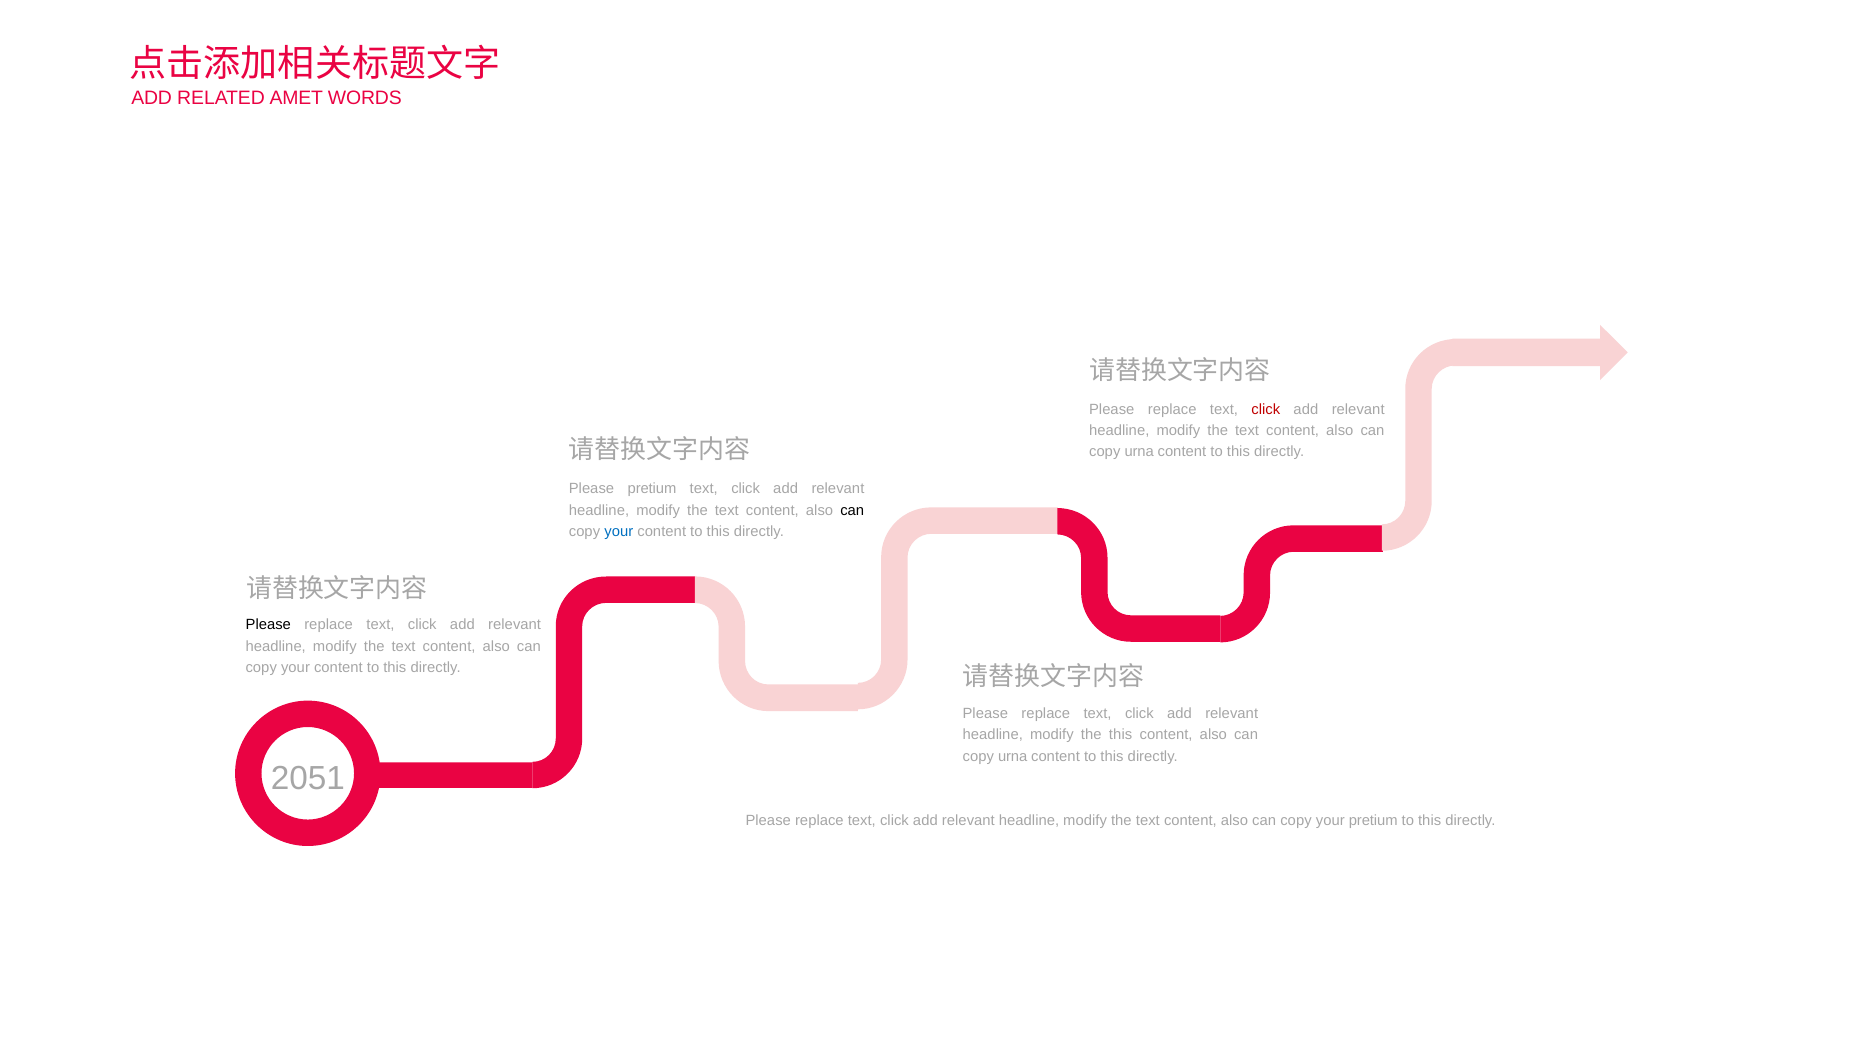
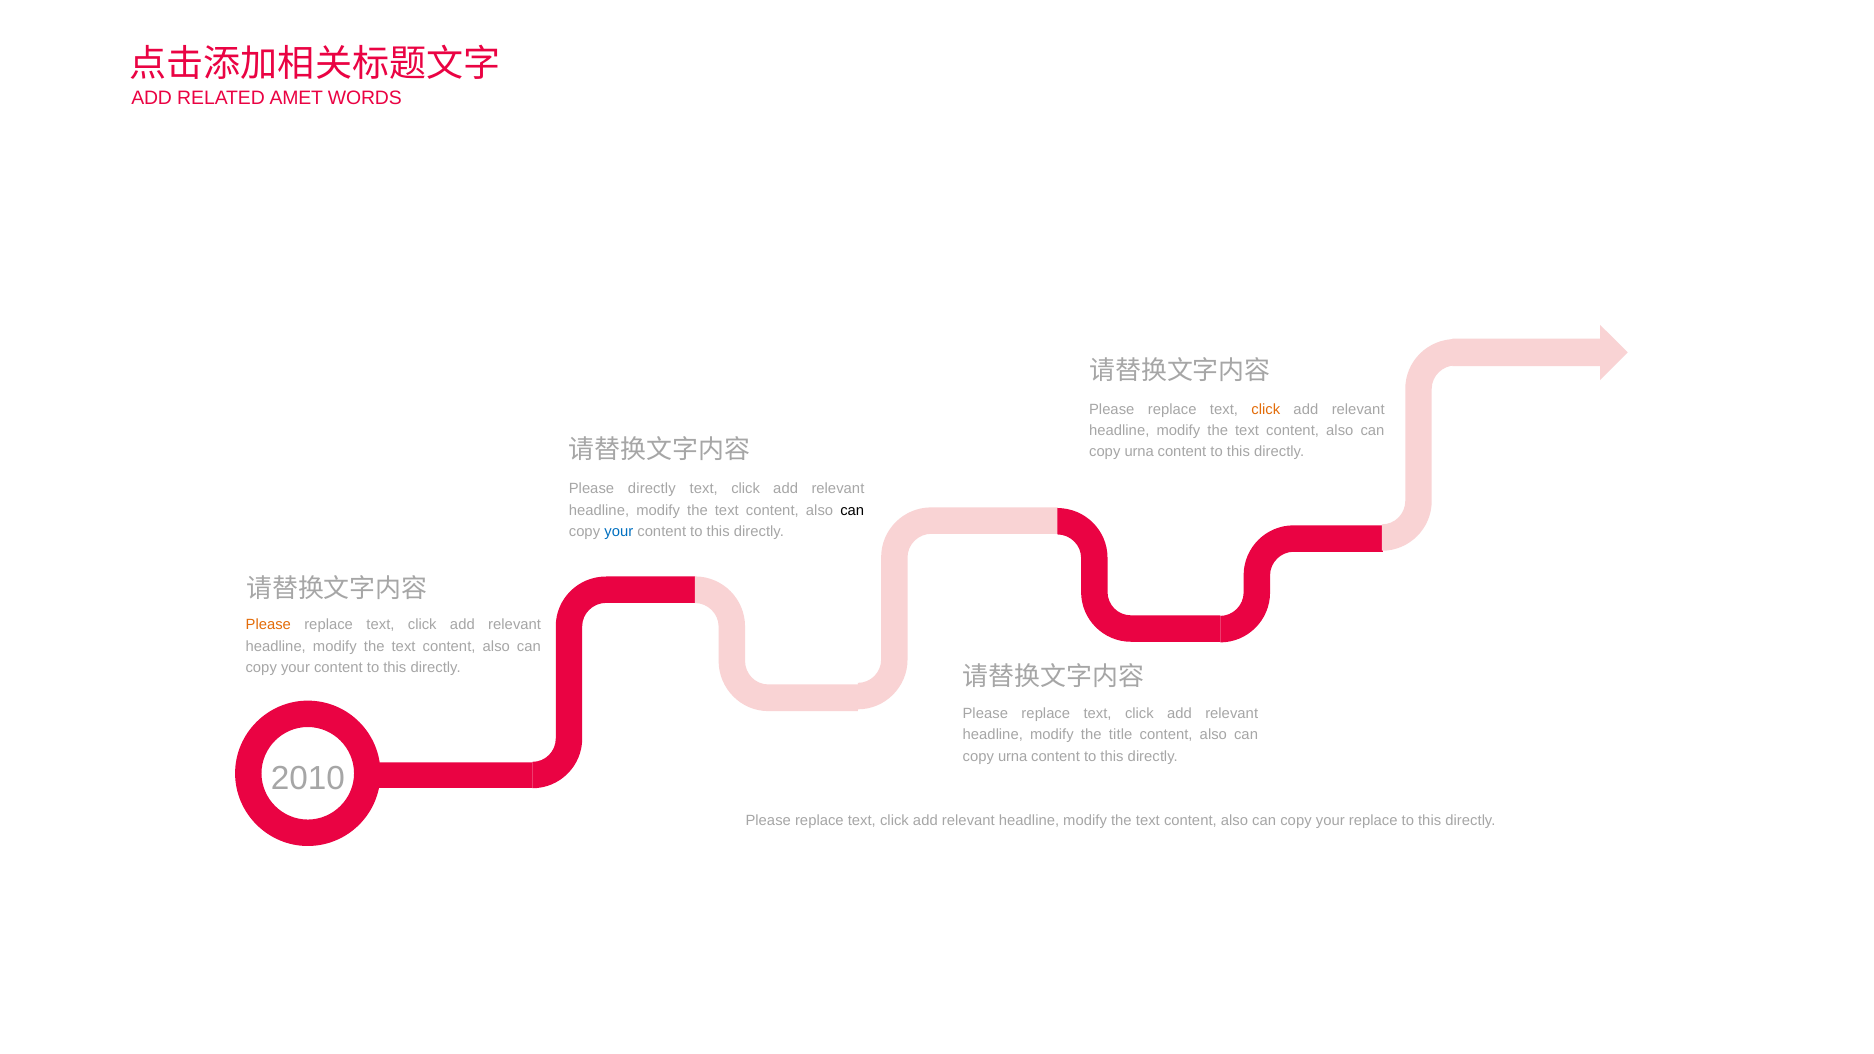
click at (1266, 410) colour: red -> orange
Please pretium: pretium -> directly
Please at (268, 625) colour: black -> orange
the this: this -> title
2051: 2051 -> 2010
your pretium: pretium -> replace
